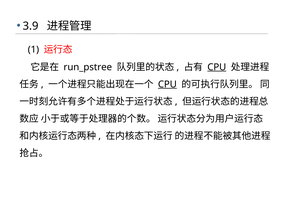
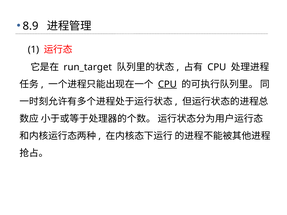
3.9: 3.9 -> 8.9
run_pstree: run_pstree -> run_target
CPU at (217, 67) underline: present -> none
